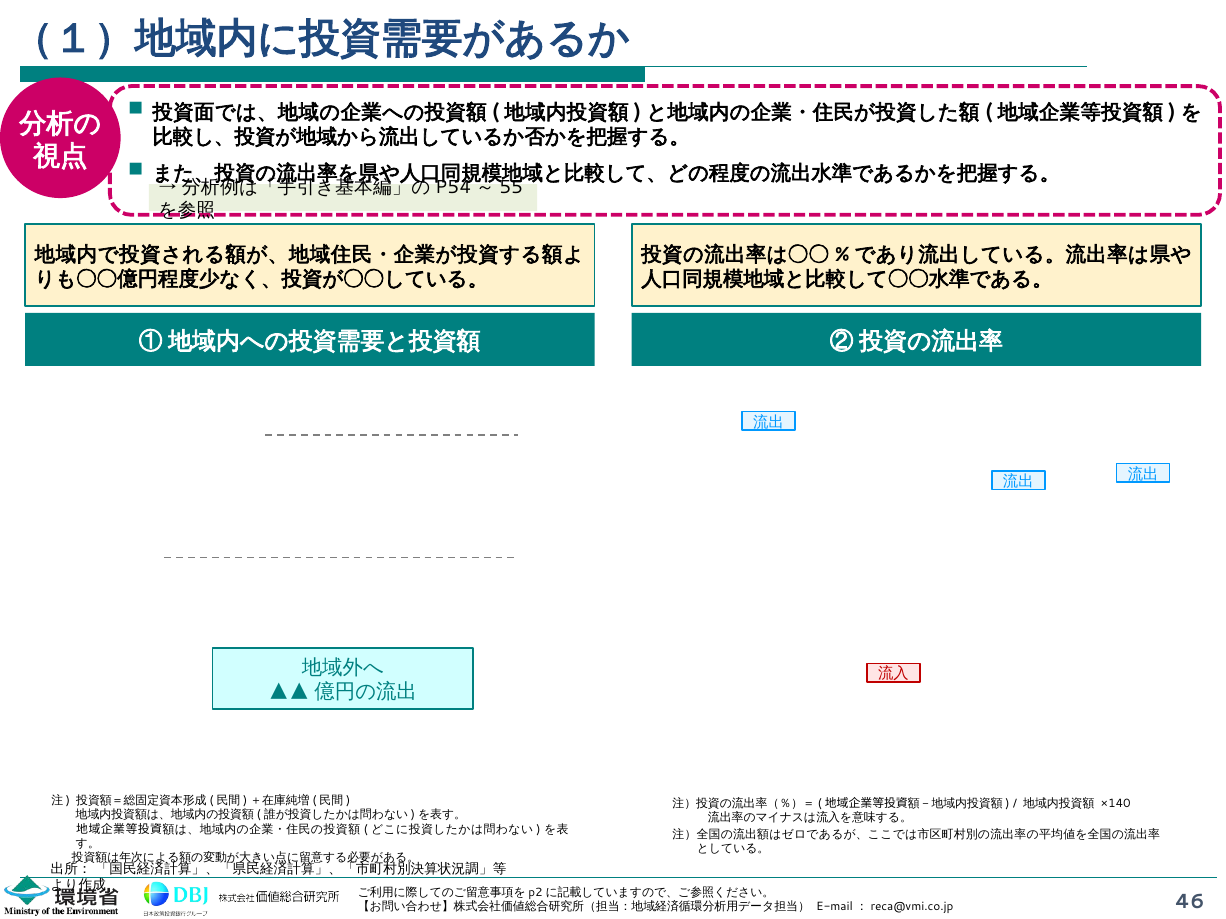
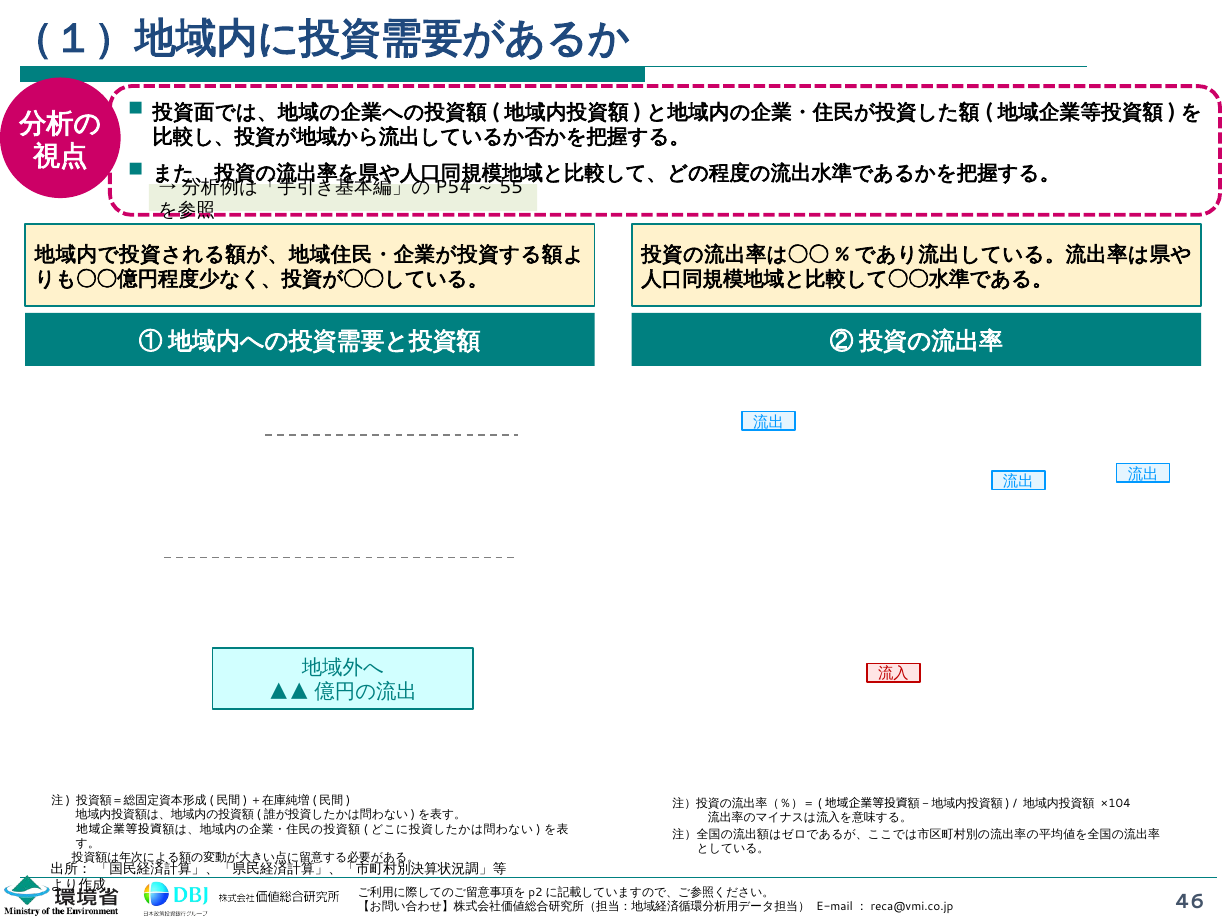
×140: ×140 -> ×104
